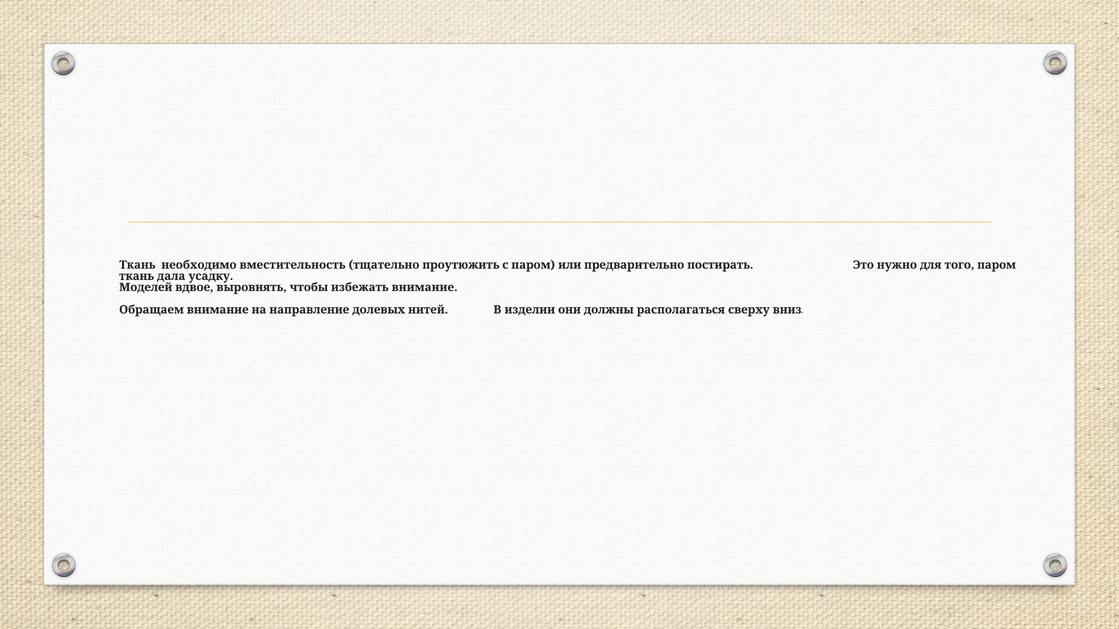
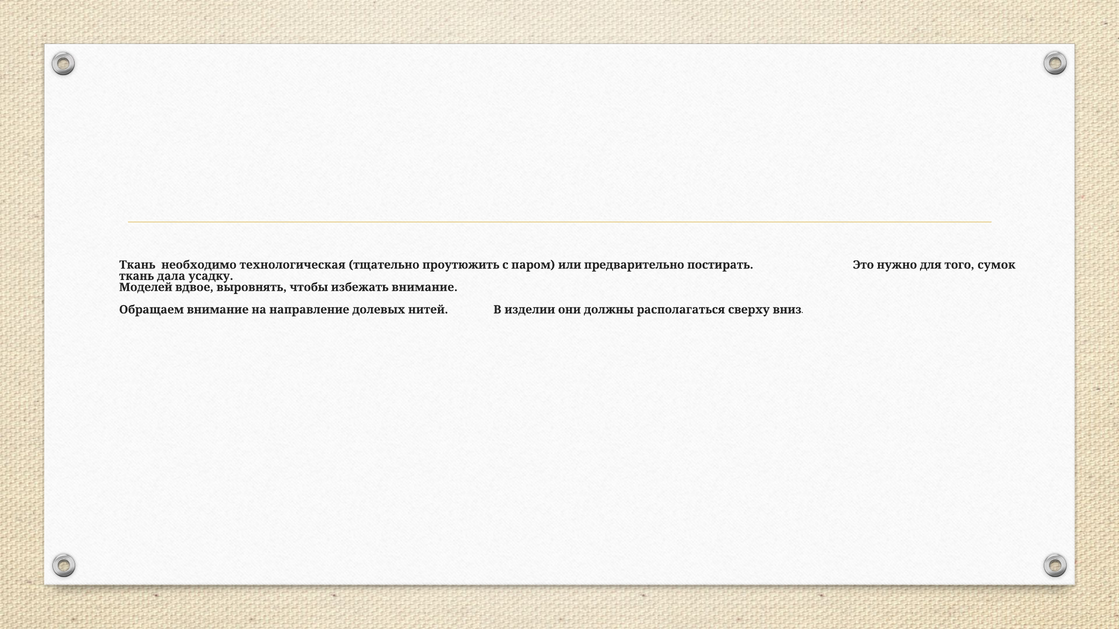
вместительность: вместительность -> технологическая
того паром: паром -> сумок
